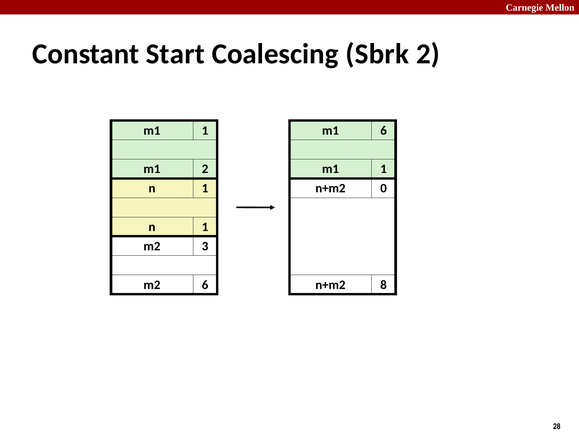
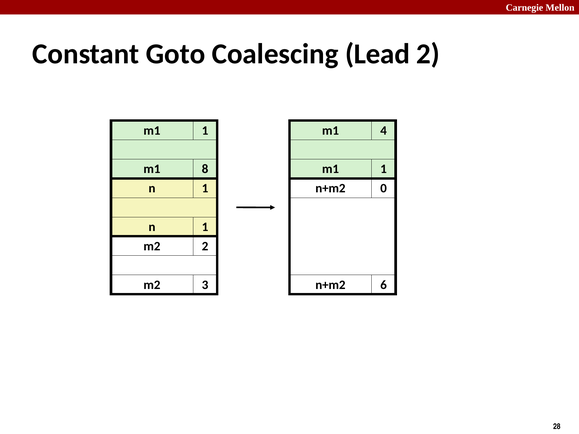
Start: Start -> Goto
Sbrk: Sbrk -> Lead
m1 6: 6 -> 4
m1 2: 2 -> 8
m2 3: 3 -> 2
m2 6: 6 -> 3
8: 8 -> 6
